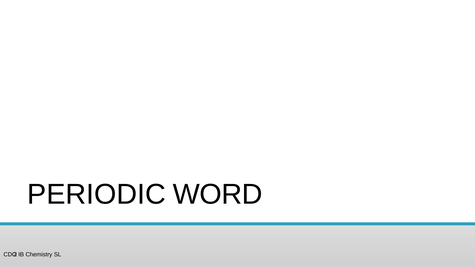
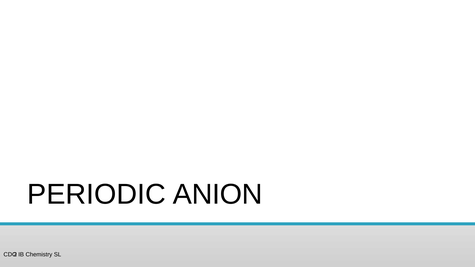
WORD: WORD -> ANION
